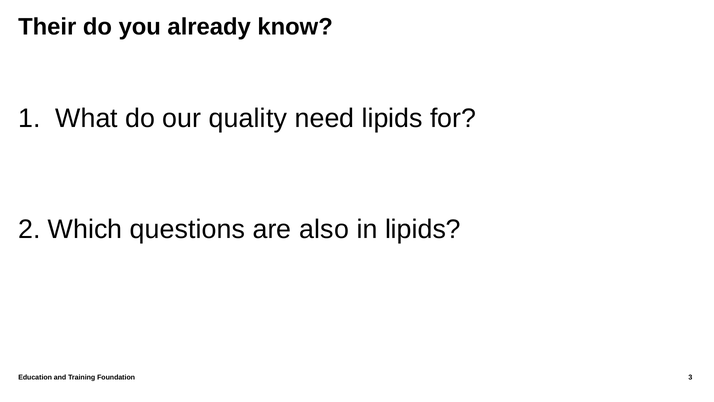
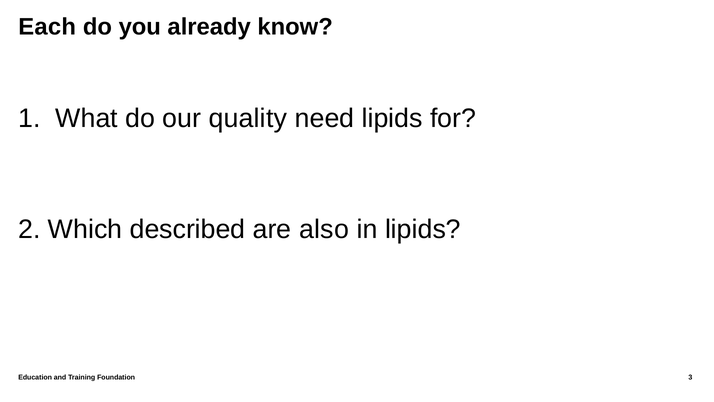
Their: Their -> Each
questions: questions -> described
